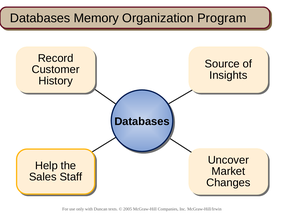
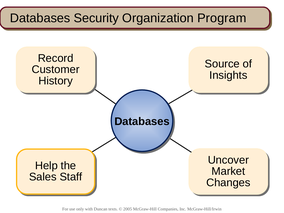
Memory: Memory -> Security
